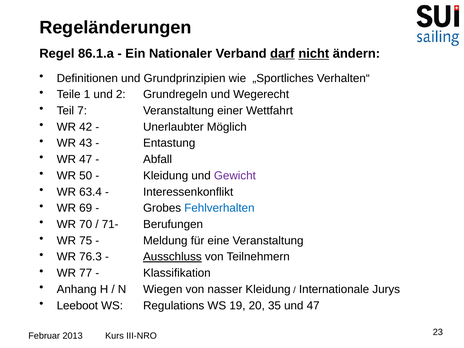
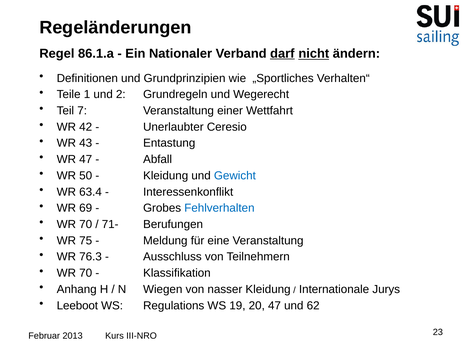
Möglich: Möglich -> Ceresio
Gewicht colour: purple -> blue
Ausschluss underline: present -> none
77 at (86, 273): 77 -> 70
20 35: 35 -> 47
und 47: 47 -> 62
